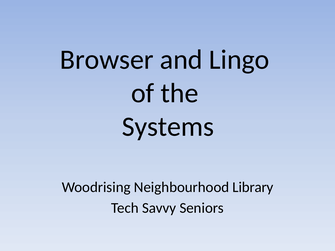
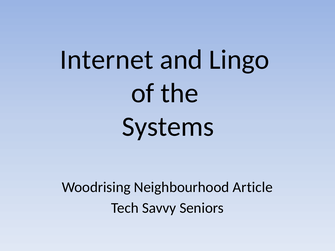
Browser: Browser -> Internet
Library: Library -> Article
